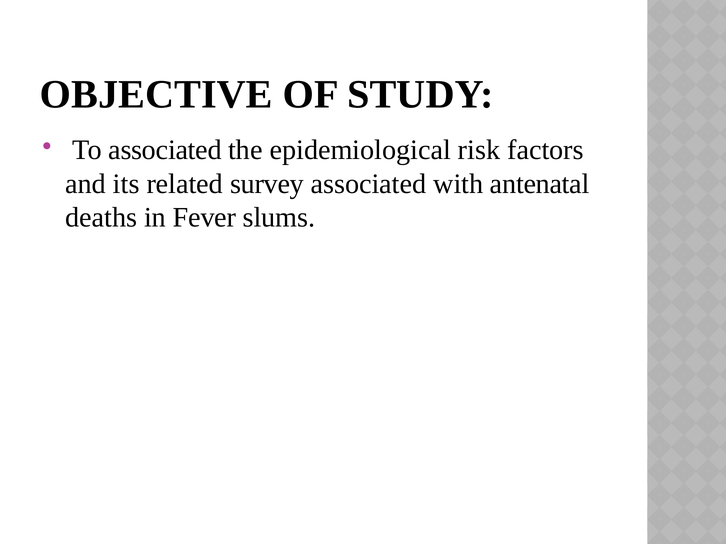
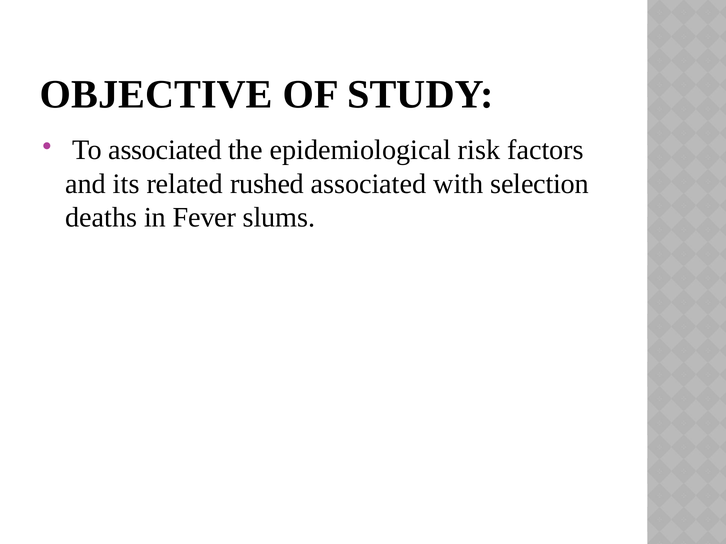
survey: survey -> rushed
antenatal: antenatal -> selection
